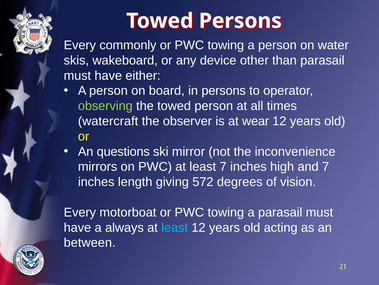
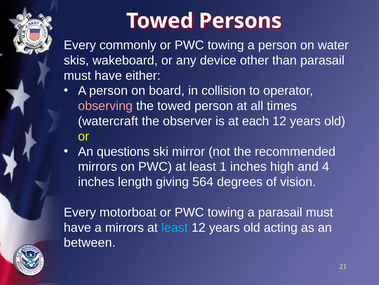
in persons: persons -> collision
observing colour: light green -> pink
wear: wear -> each
inconvenience: inconvenience -> recommended
least 7: 7 -> 1
and 7: 7 -> 4
572: 572 -> 564
a always: always -> mirrors
